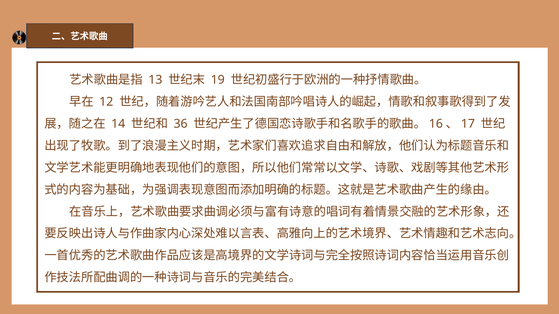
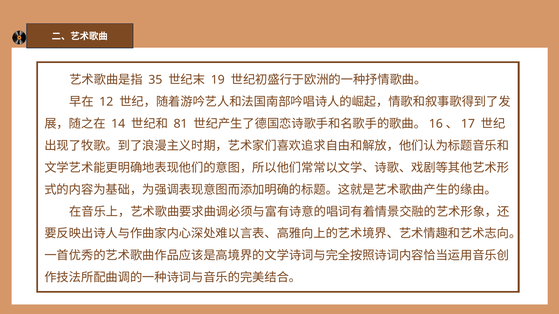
13: 13 -> 35
36: 36 -> 81
